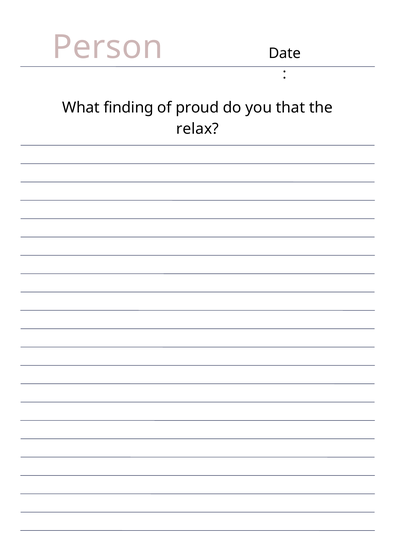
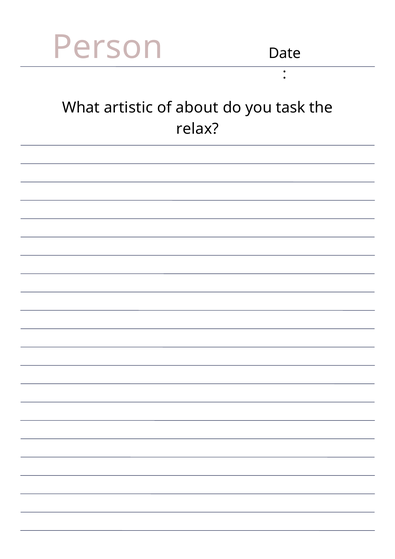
finding: finding -> artistic
proud: proud -> about
that: that -> task
